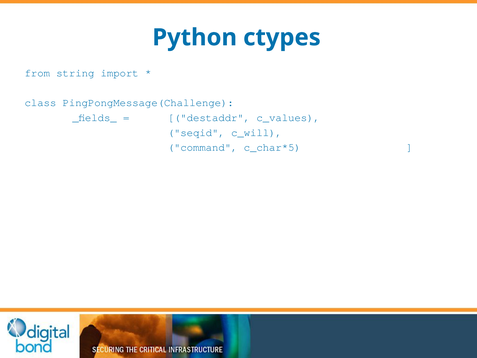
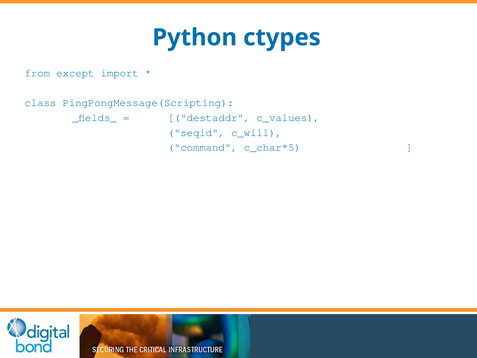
string: string -> except
PingPongMessage(Challenge: PingPongMessage(Challenge -> PingPongMessage(Scripting
